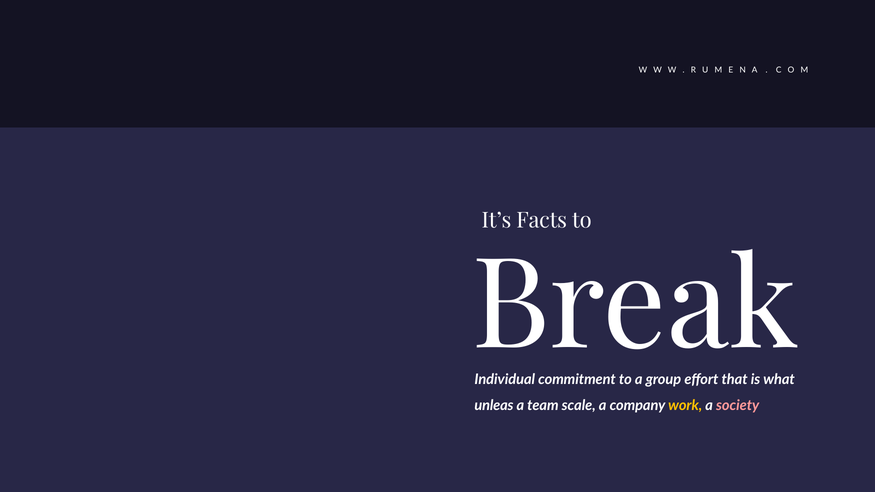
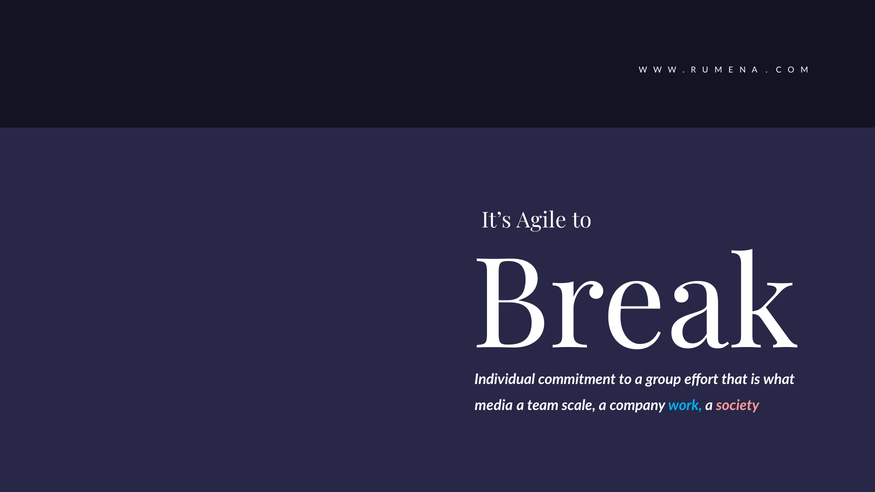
Facts: Facts -> Agile
unleas: unleas -> media
work colour: yellow -> light blue
